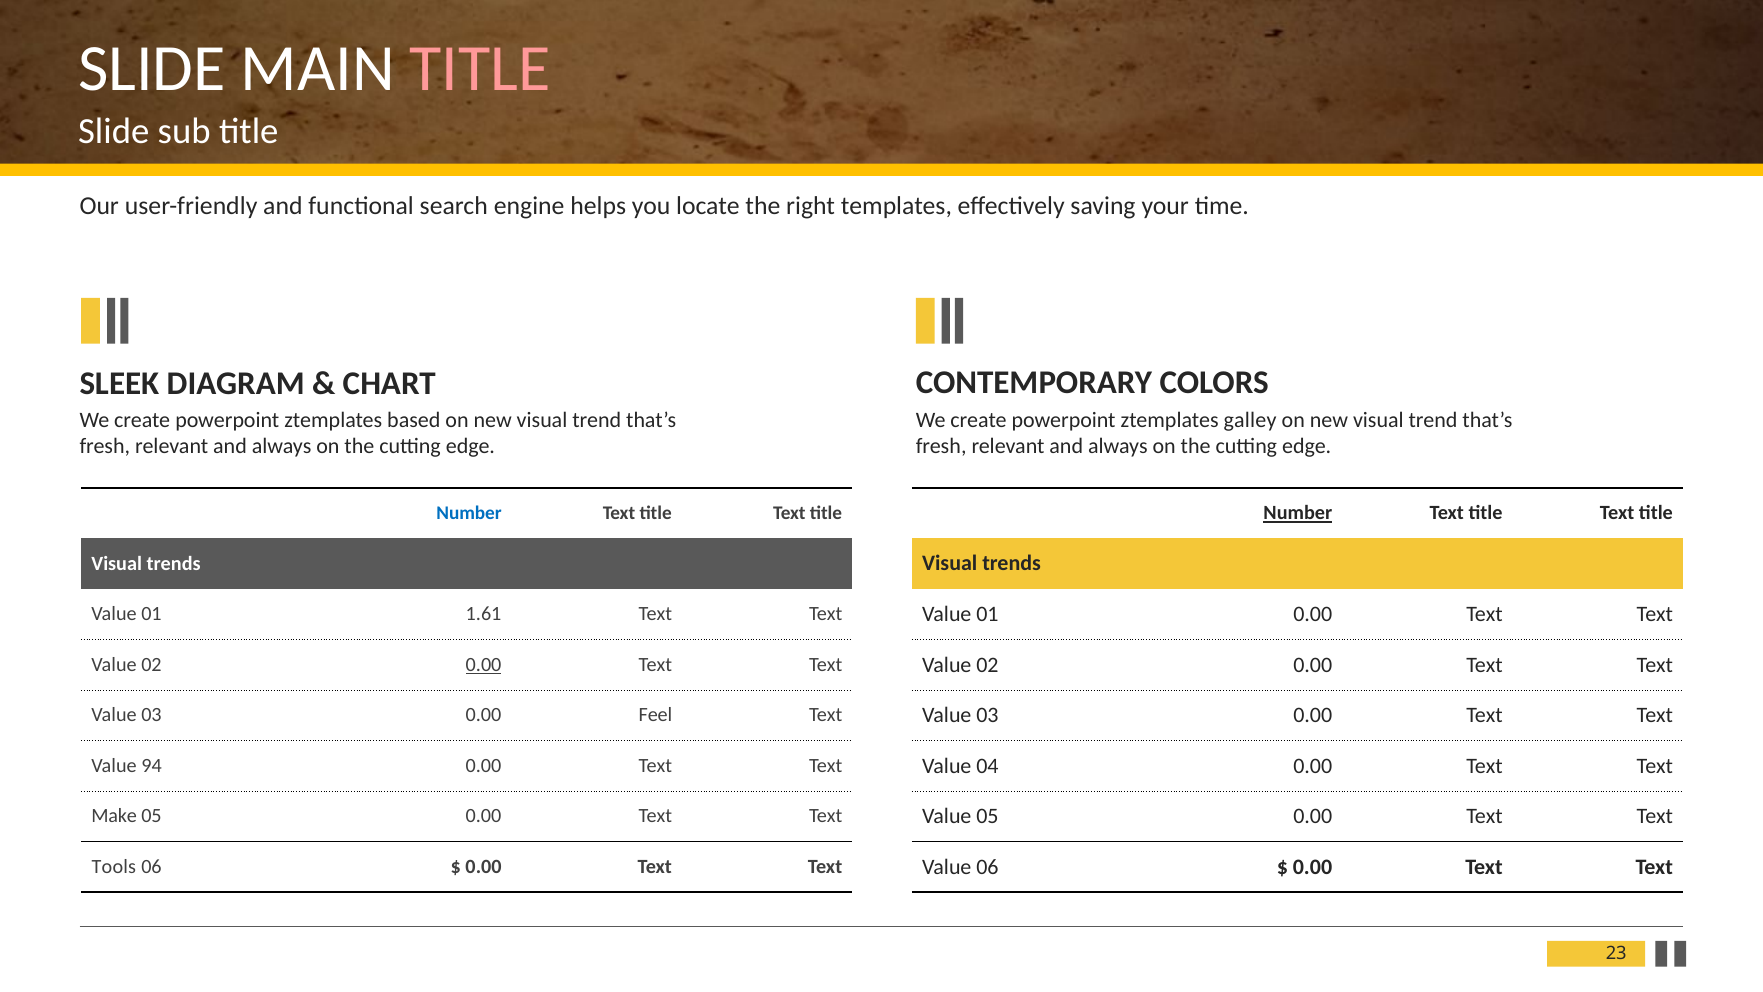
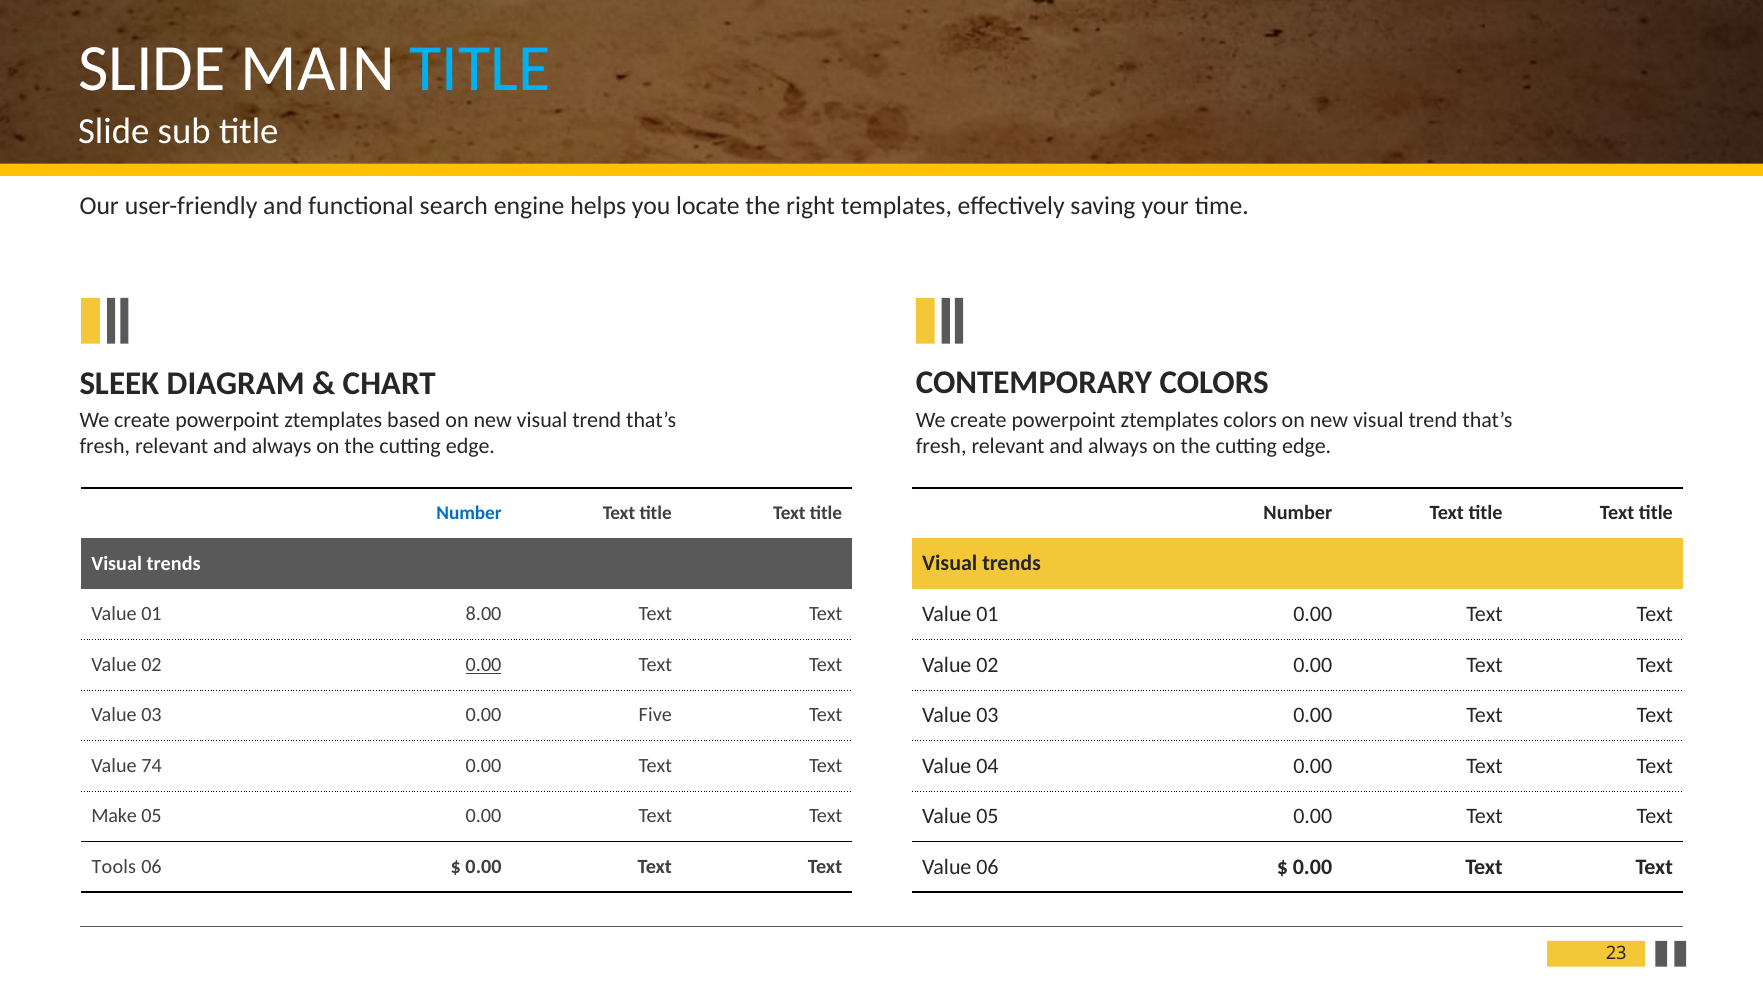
TITLE at (480, 68) colour: pink -> light blue
ztemplates galley: galley -> colors
Number at (1298, 513) underline: present -> none
1.61: 1.61 -> 8.00
Feel: Feel -> Five
94: 94 -> 74
